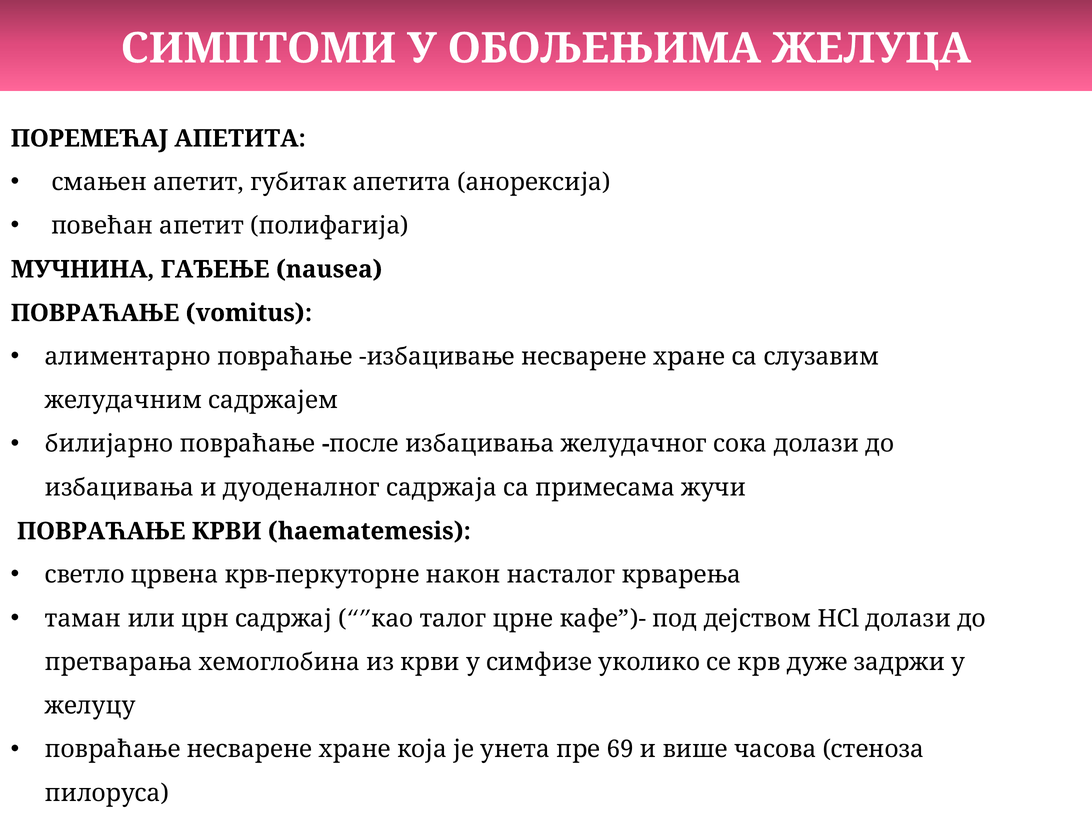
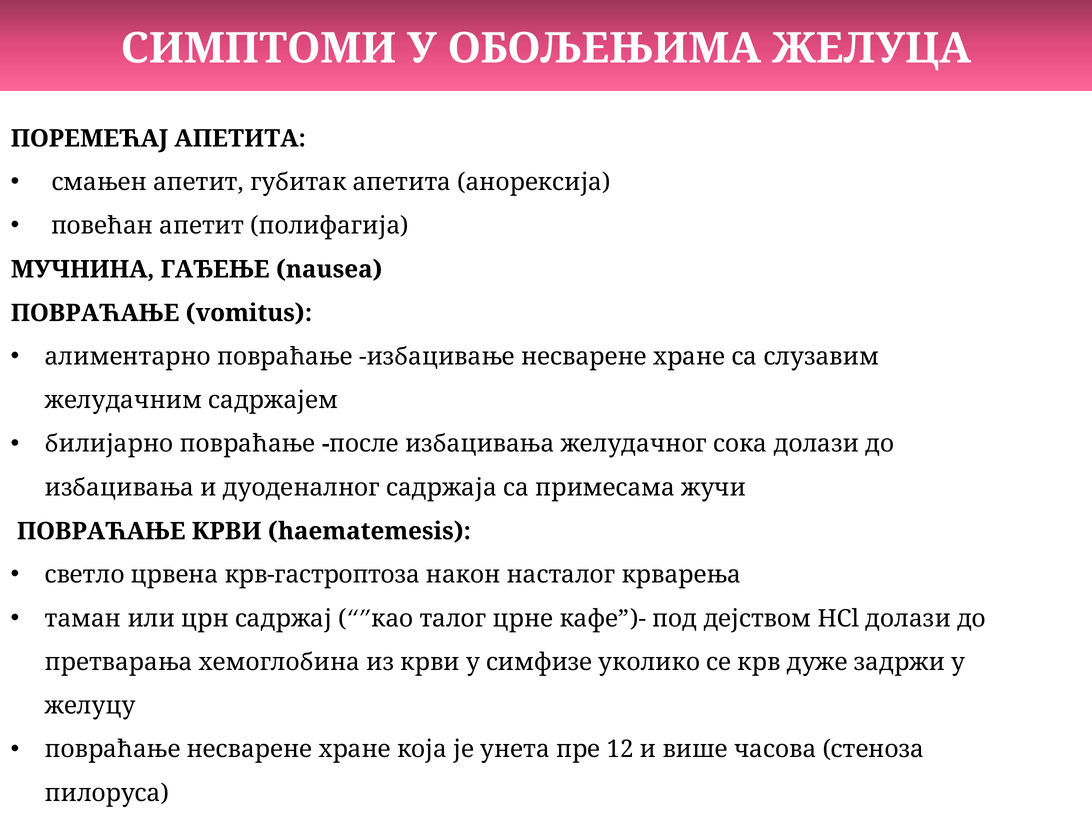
крв-перкуторне: крв-перкуторне -> крв-гастроптоза
69: 69 -> 12
